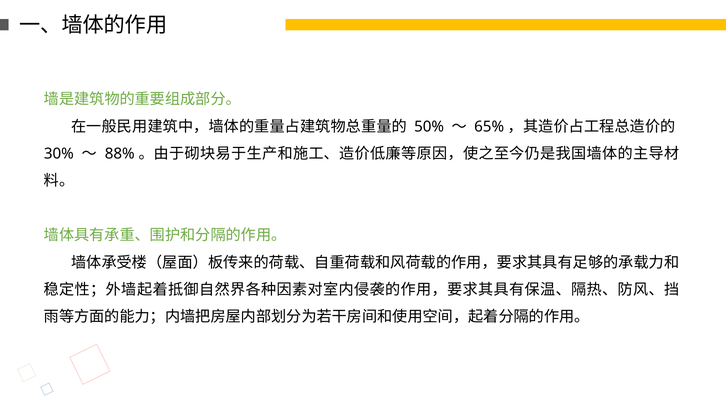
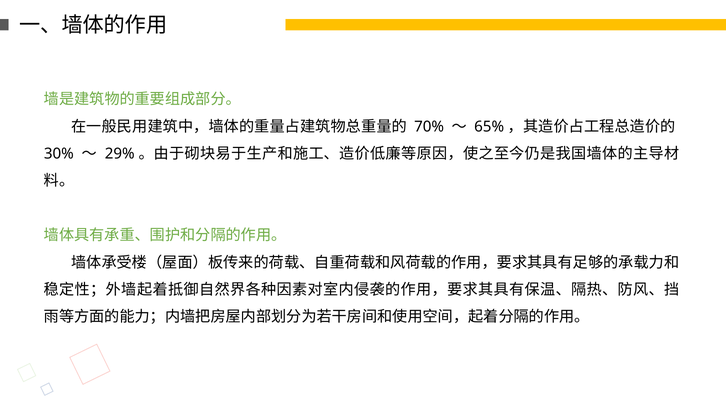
50%: 50% -> 70%
88%: 88% -> 29%
